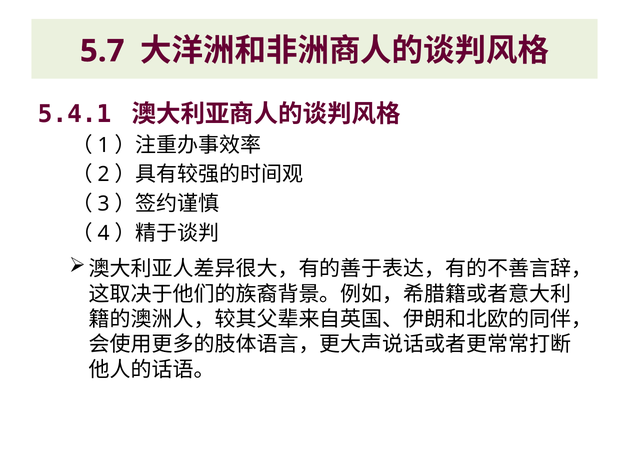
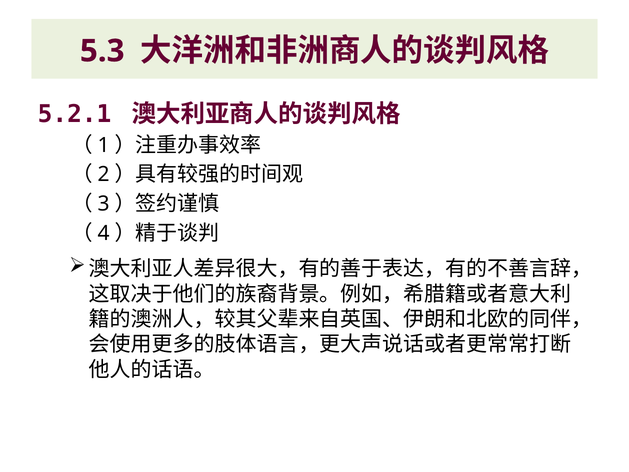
5.7: 5.7 -> 5.3
5.4.1: 5.4.1 -> 5.2.1
